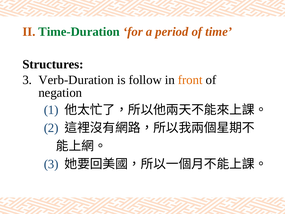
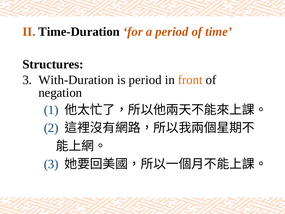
Time-Duration colour: green -> black
Verb-Duration: Verb-Duration -> With-Duration
is follow: follow -> period
